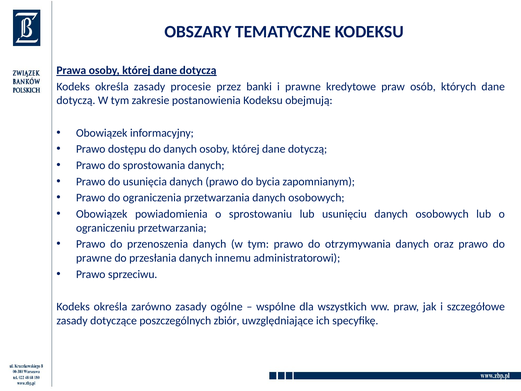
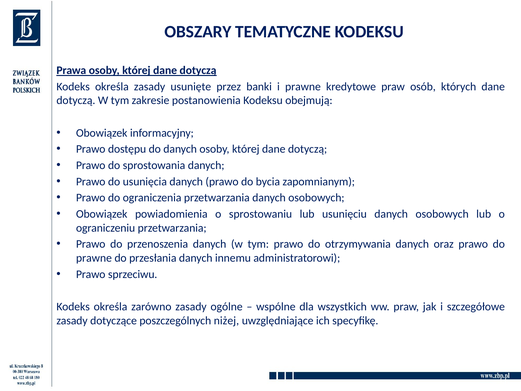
procesie: procesie -> usunięte
zbiór: zbiór -> niżej
